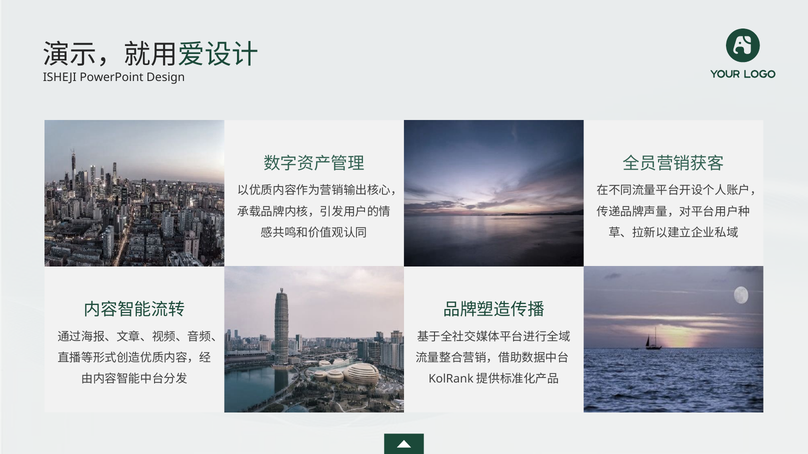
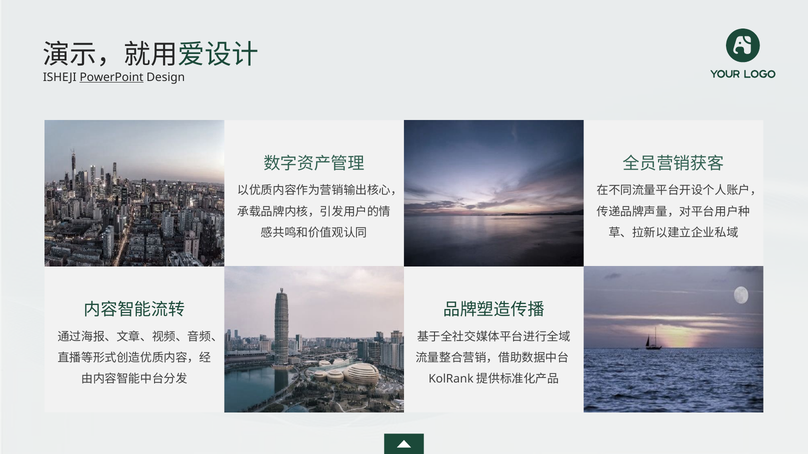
PowerPoint underline: none -> present
